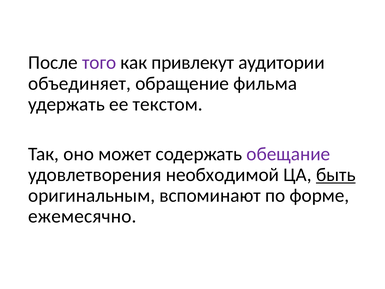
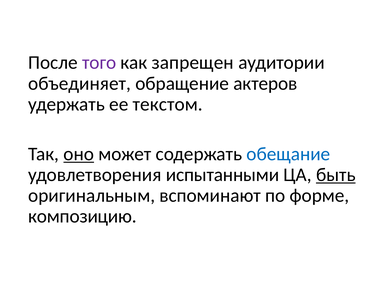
привлекут: привлекут -> запрещен
фильма: фильма -> актеров
оно underline: none -> present
обещание colour: purple -> blue
необходимой: необходимой -> испытанными
ежемесячно: ежемесячно -> композицию
